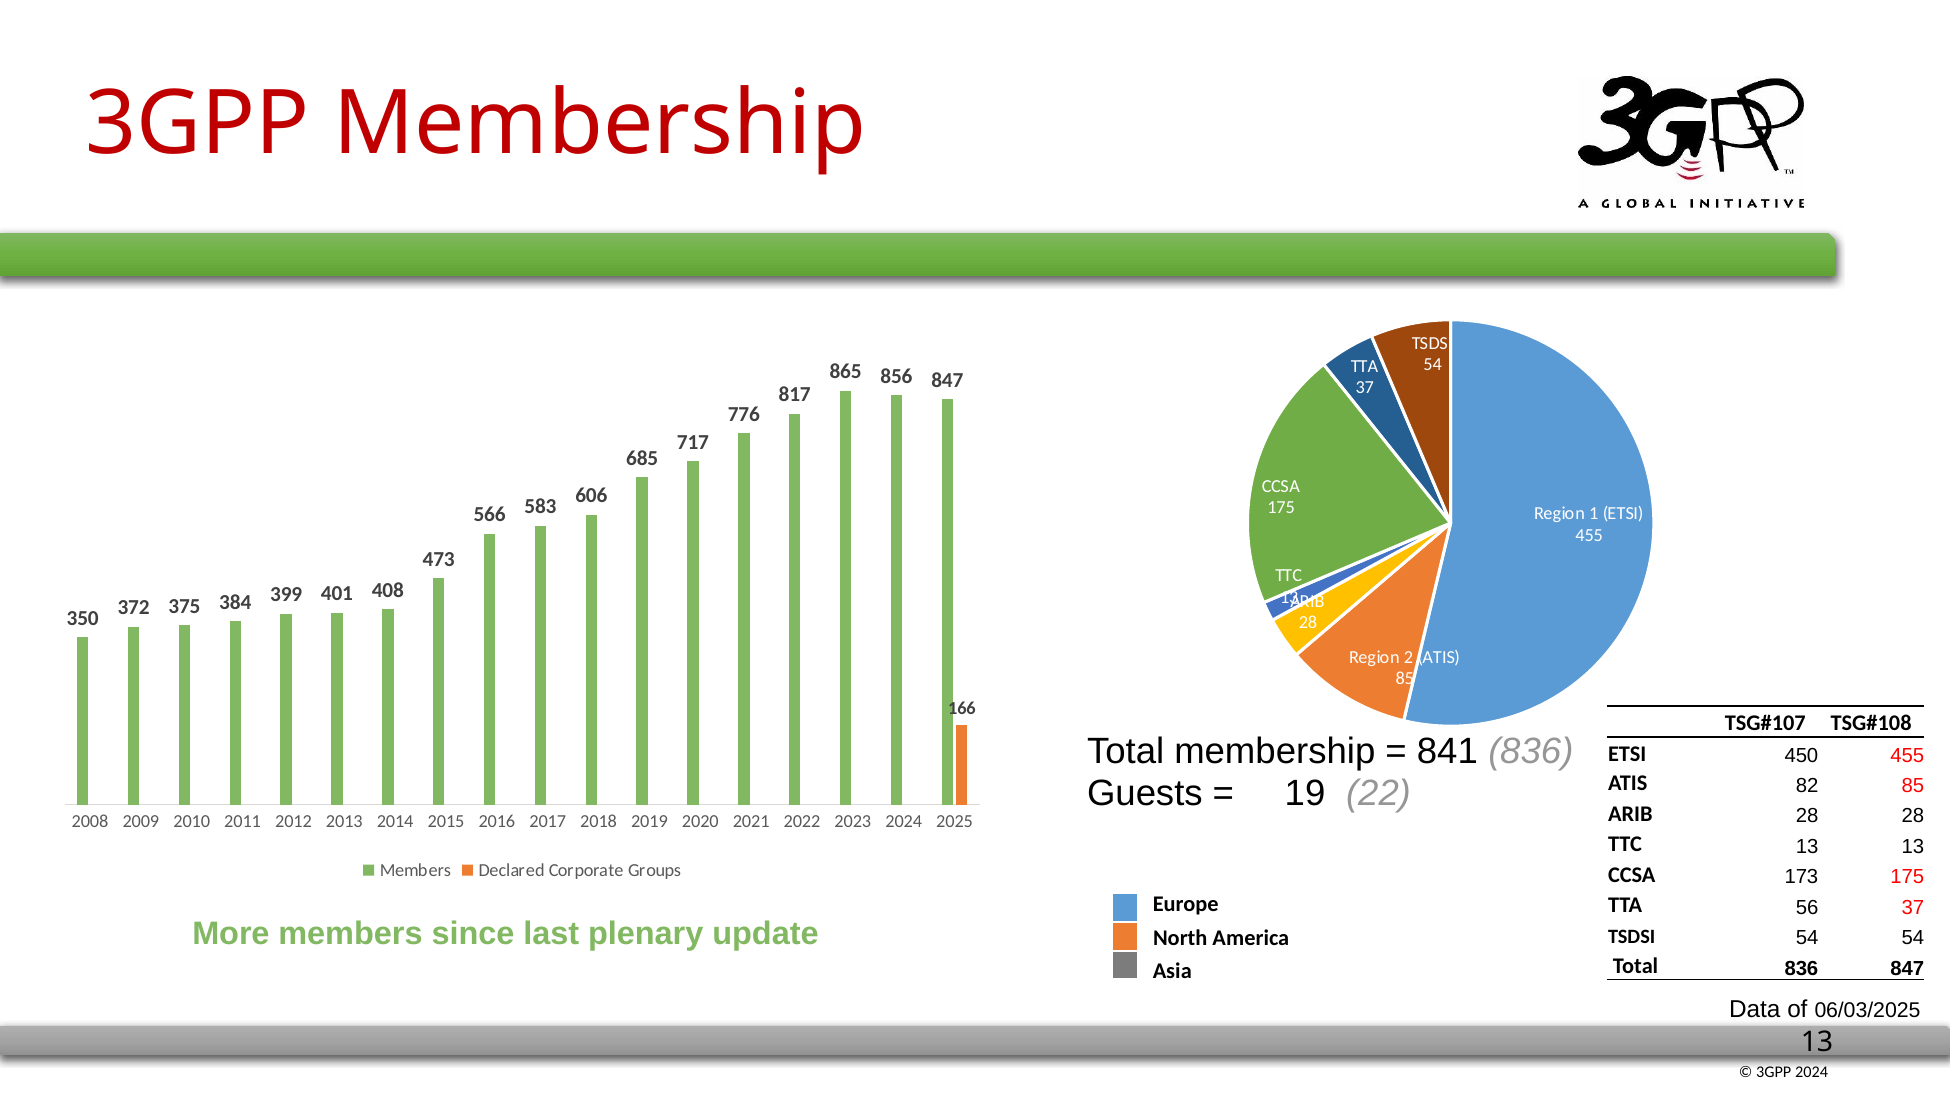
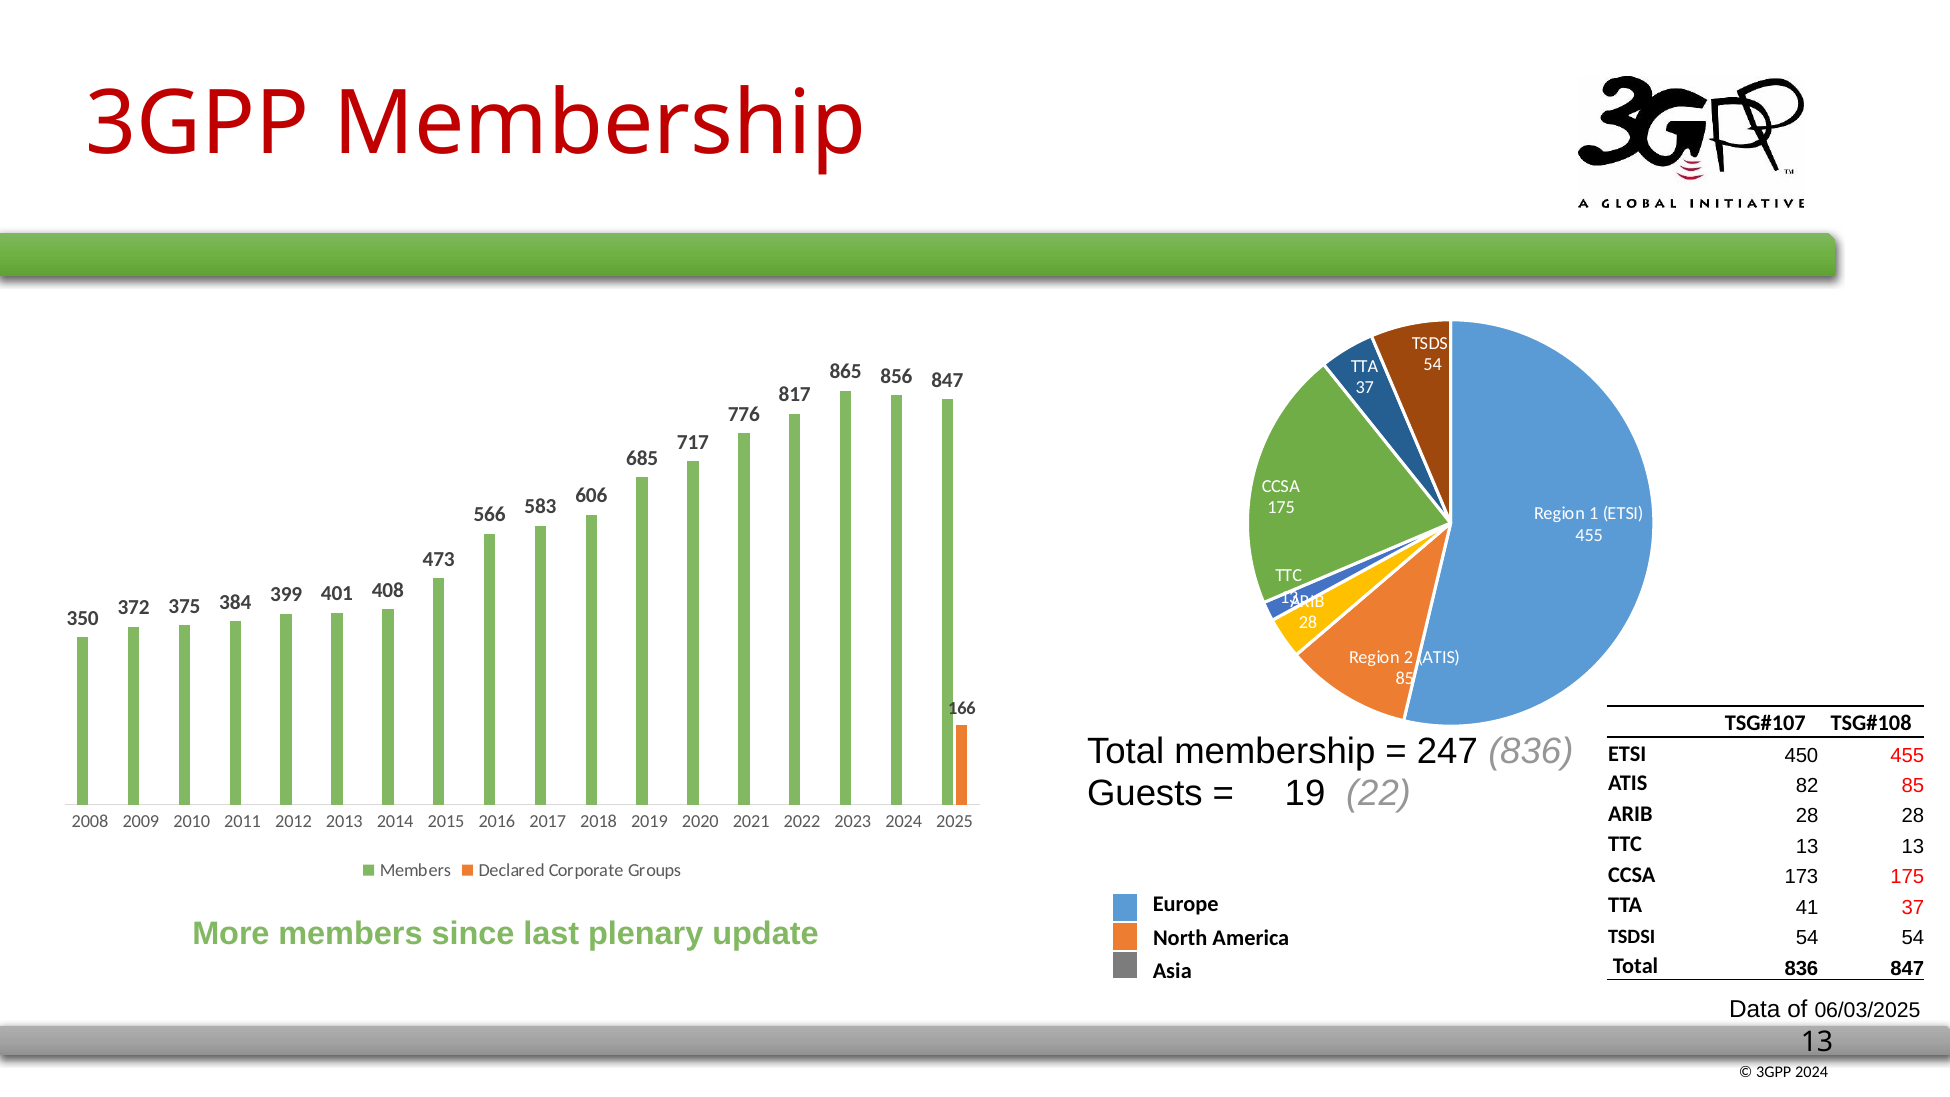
841: 841 -> 247
56: 56 -> 41
